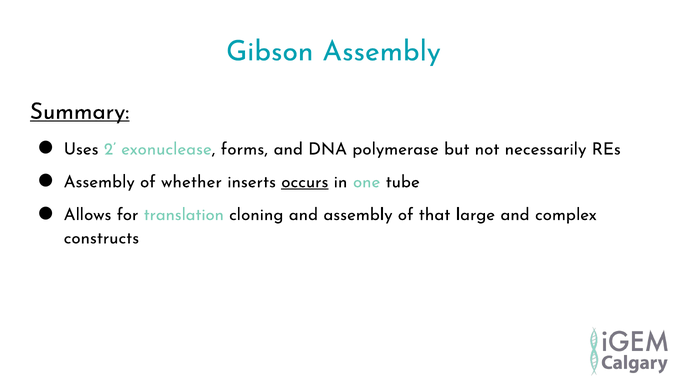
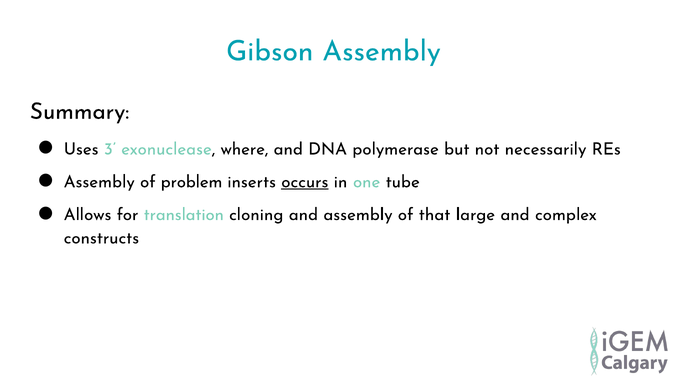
Summary underline: present -> none
2: 2 -> 3
forms: forms -> where
whether: whether -> problem
